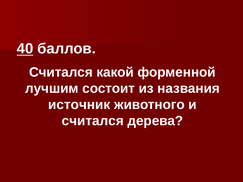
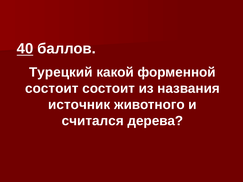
Считался at (61, 72): Считался -> Турецкий
лучшим at (52, 89): лучшим -> состоит
